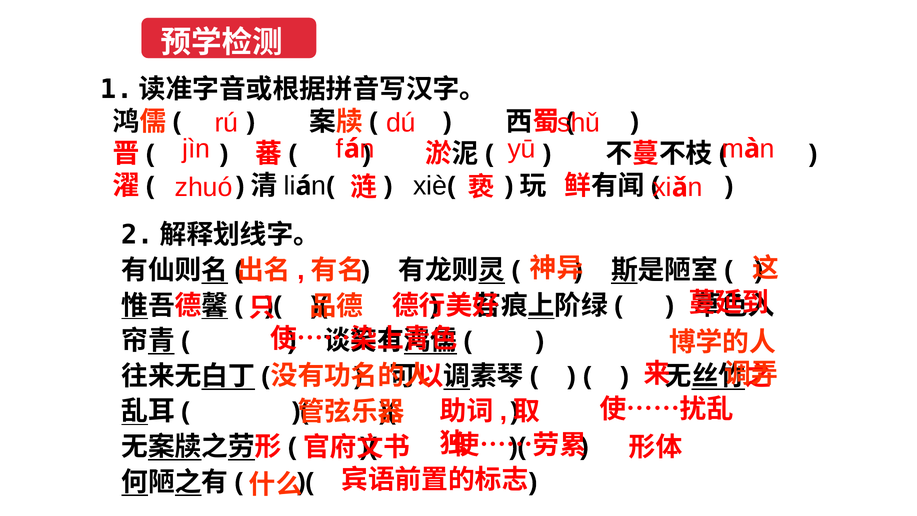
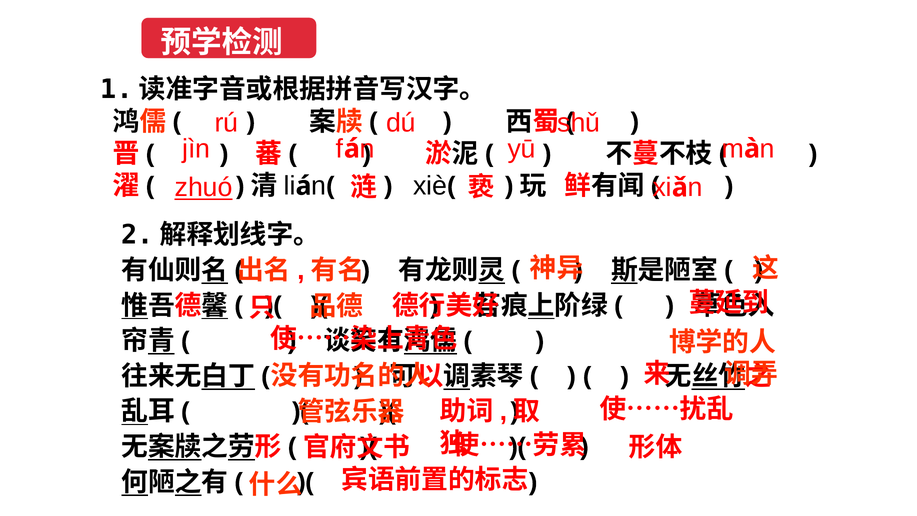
zhuó underline: none -> present
